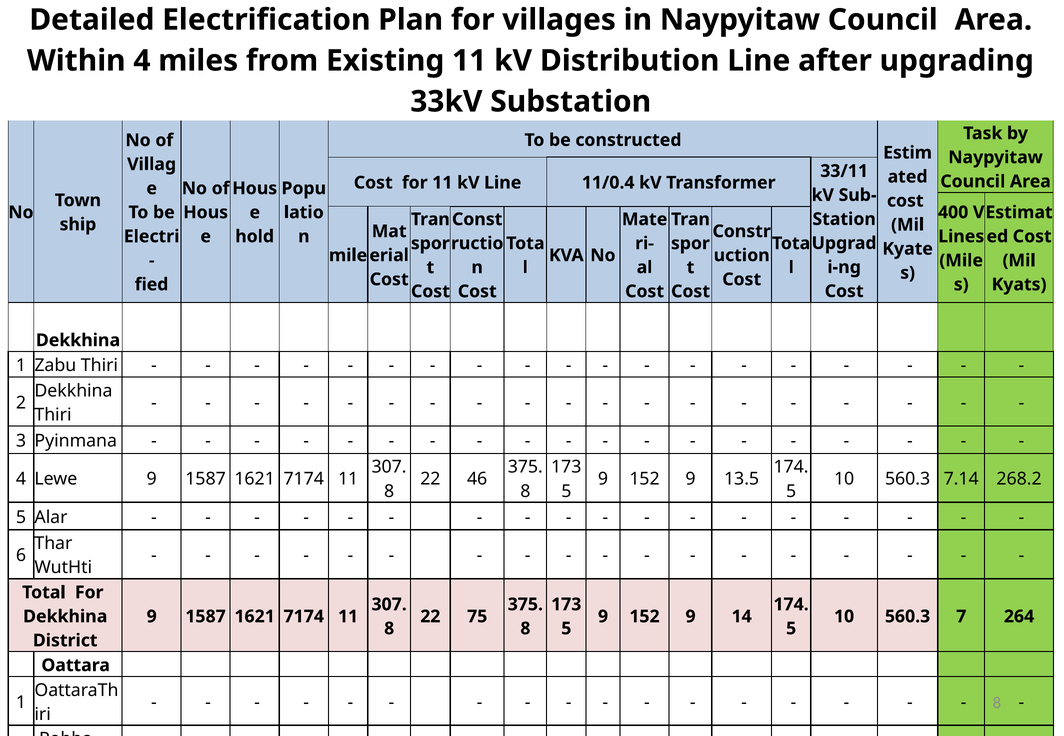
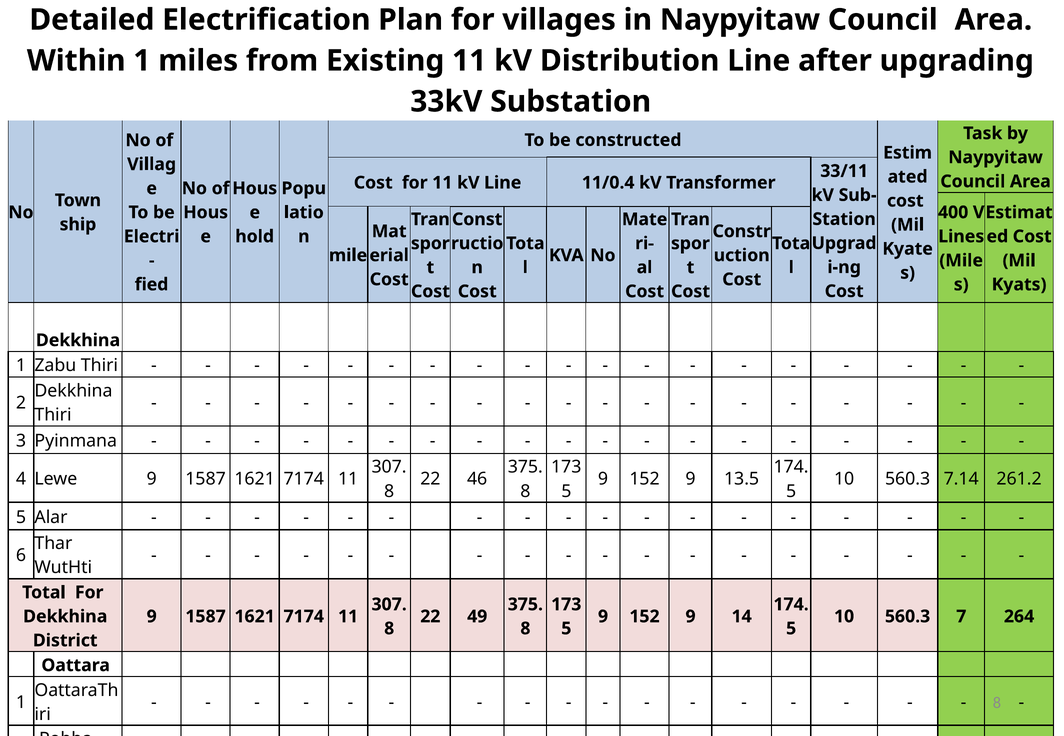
Within 4: 4 -> 1
268.2: 268.2 -> 261.2
75: 75 -> 49
